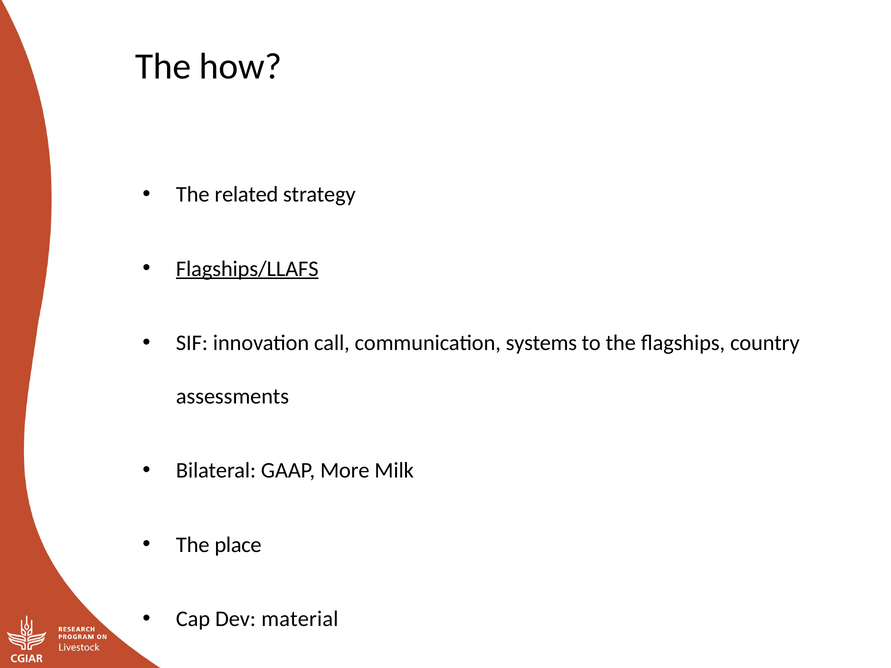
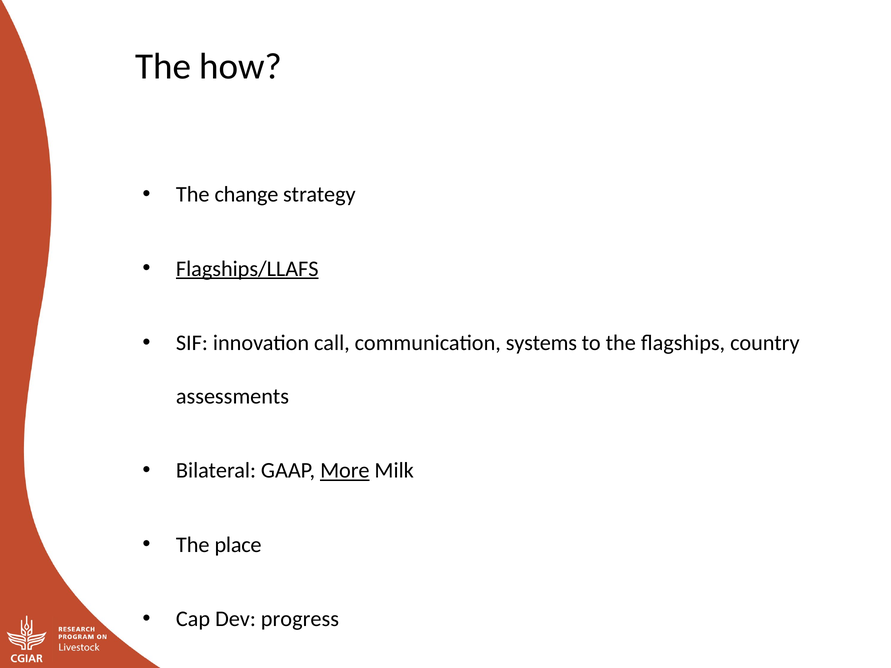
related: related -> change
More underline: none -> present
material: material -> progress
